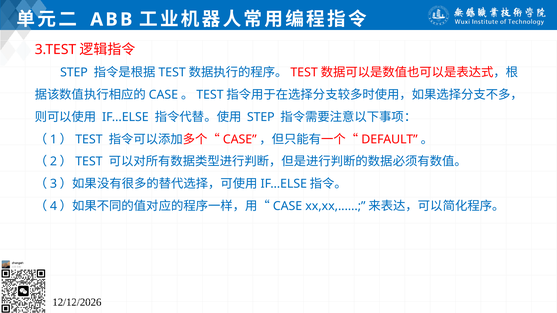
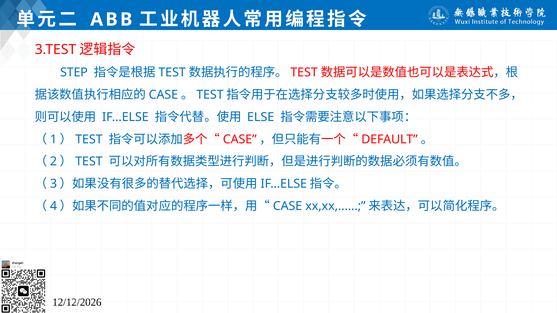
STEP at (261, 117): STEP -> ELSE
